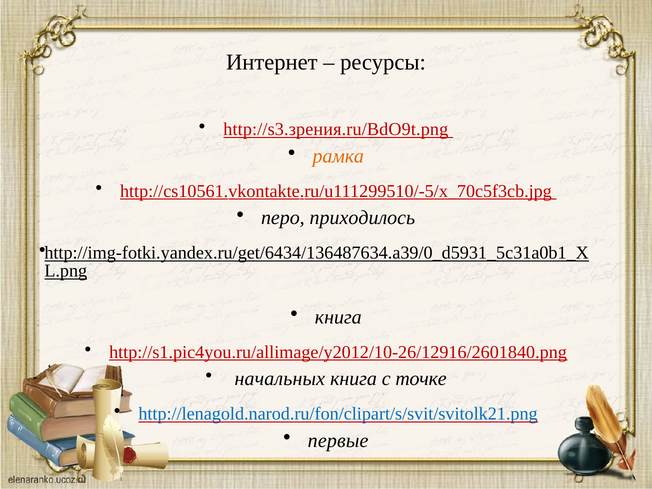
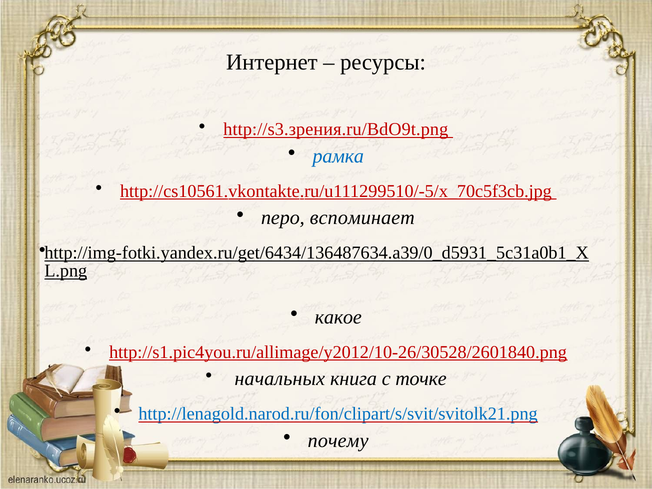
рамка colour: orange -> blue
приходилось: приходилось -> вспоминает
книга at (338, 317): книга -> какое
http://s1.pic4you.ru/allimage/y2012/10-26/12916/2601840.png: http://s1.pic4you.ru/allimage/y2012/10-26/12916/2601840.png -> http://s1.pic4you.ru/allimage/y2012/10-26/30528/2601840.png
первые: первые -> почему
